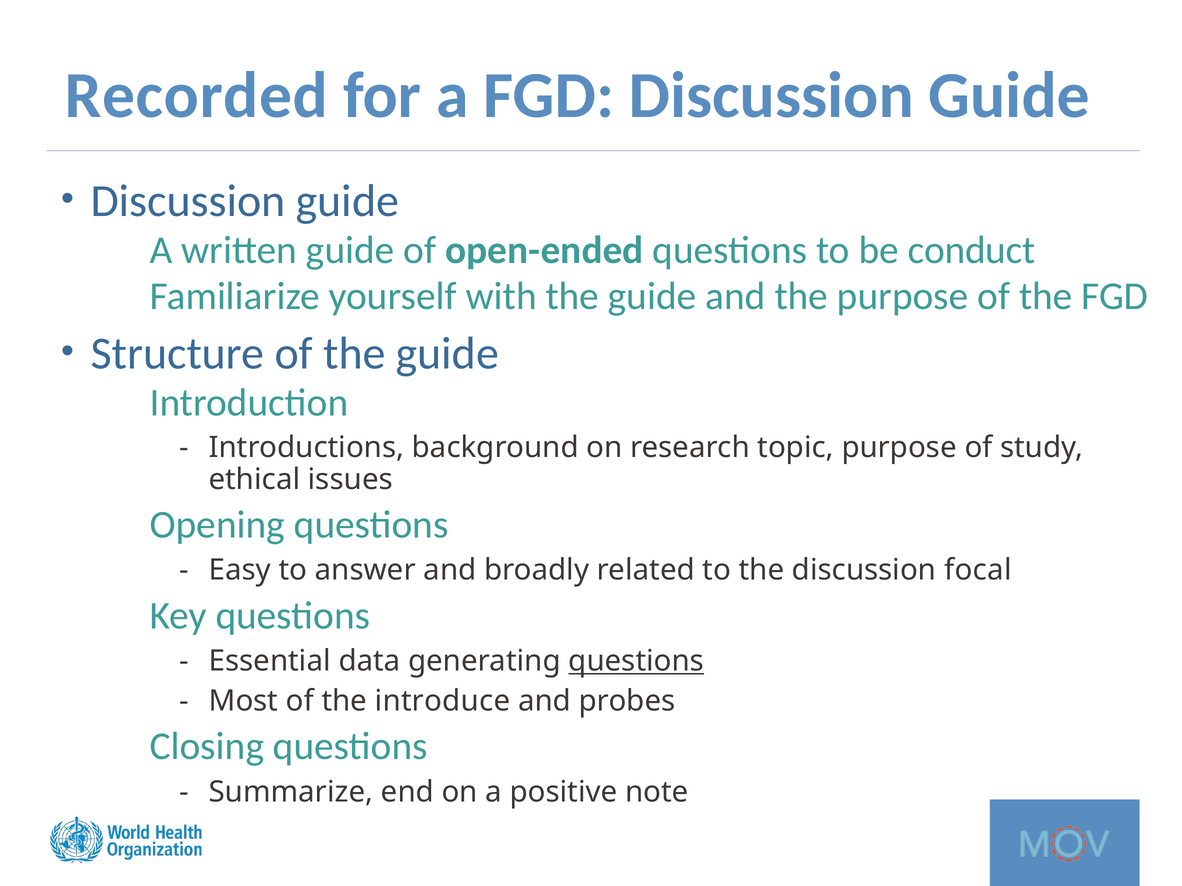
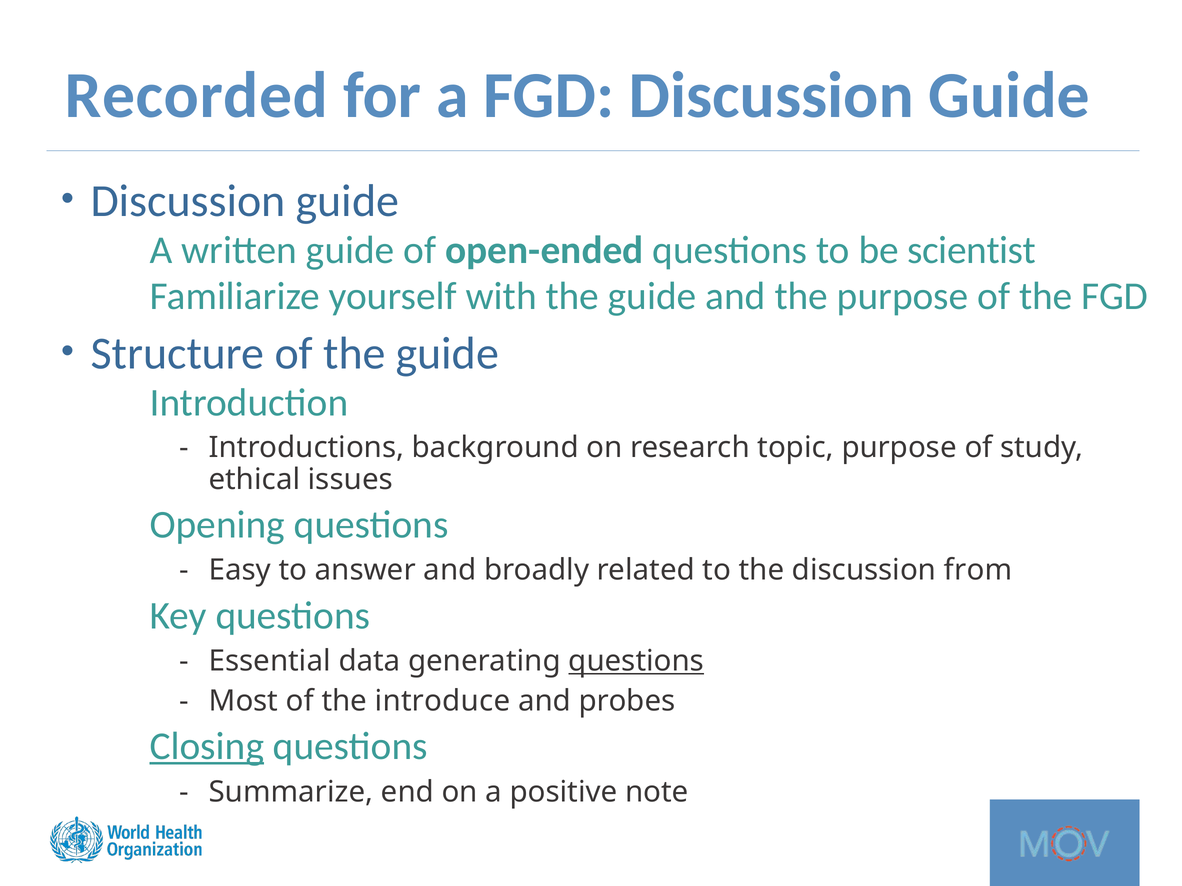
conduct: conduct -> scientist
focal: focal -> from
Closing underline: none -> present
